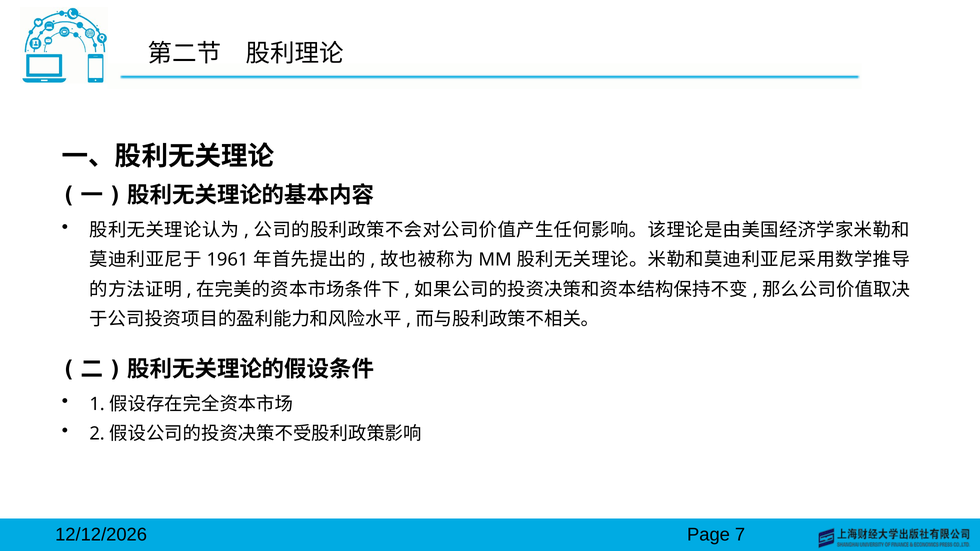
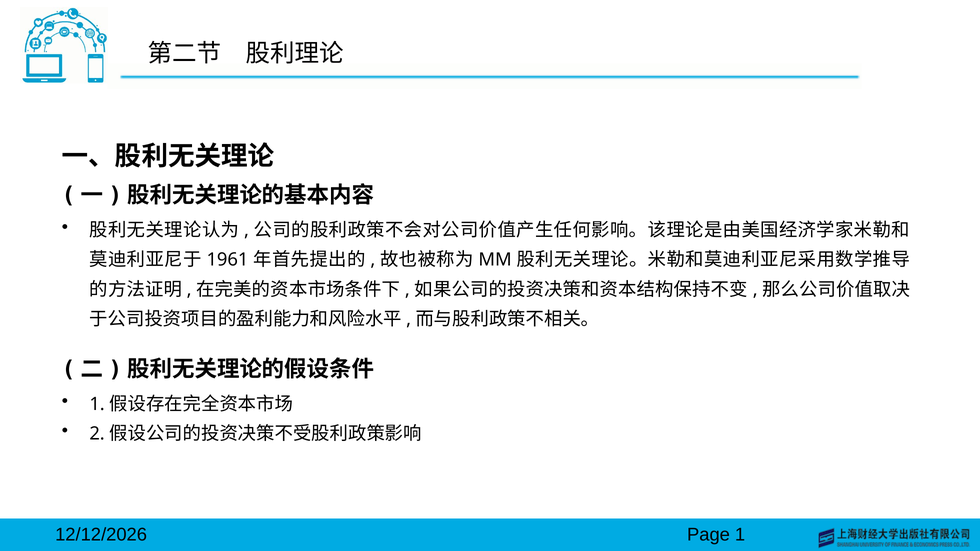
7: 7 -> 1
